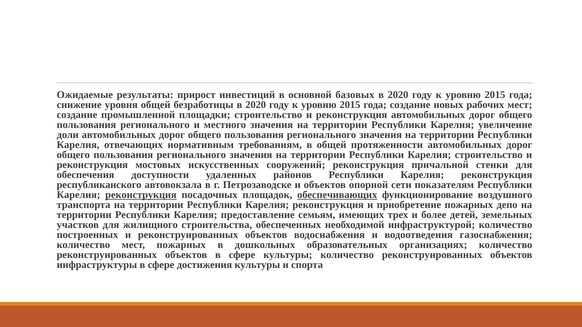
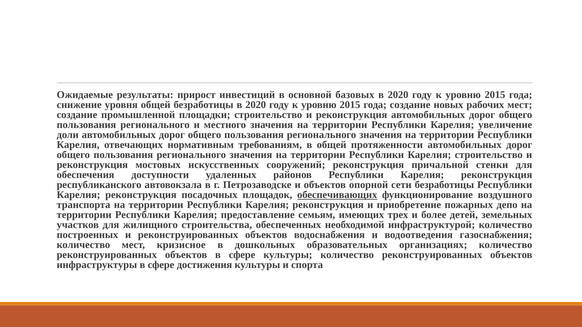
сети показателям: показателям -> безработицы
реконструкция at (141, 195) underline: present -> none
мест пожарных: пожарных -> кризисное
